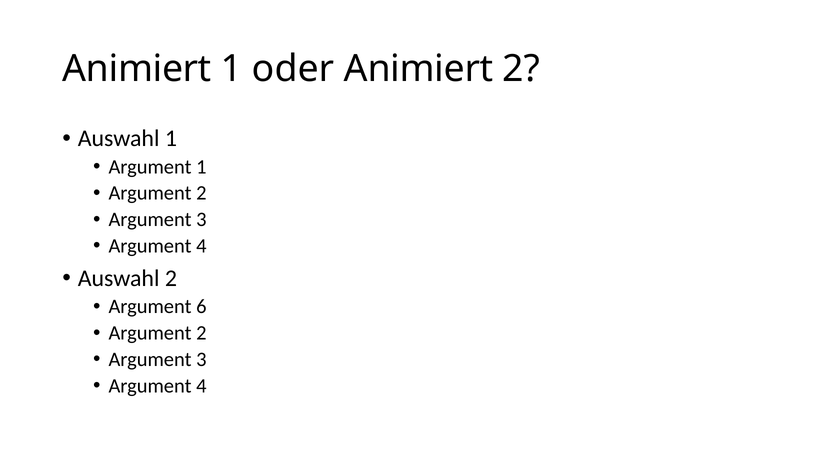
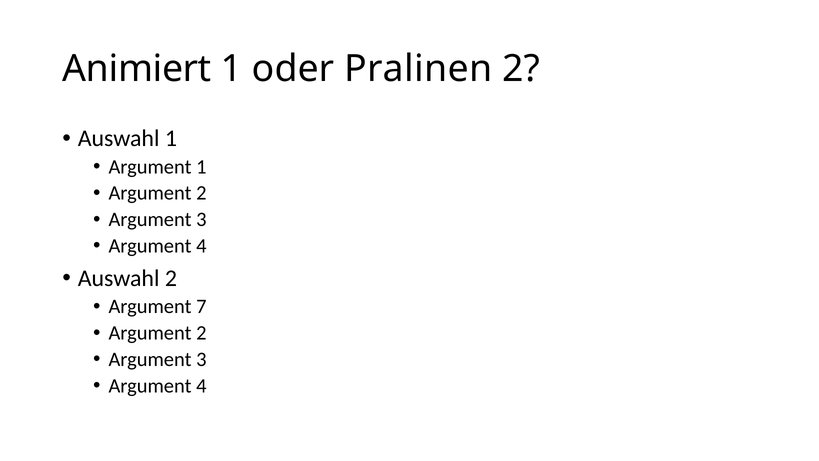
oder Animiert: Animiert -> Pralinen
6: 6 -> 7
